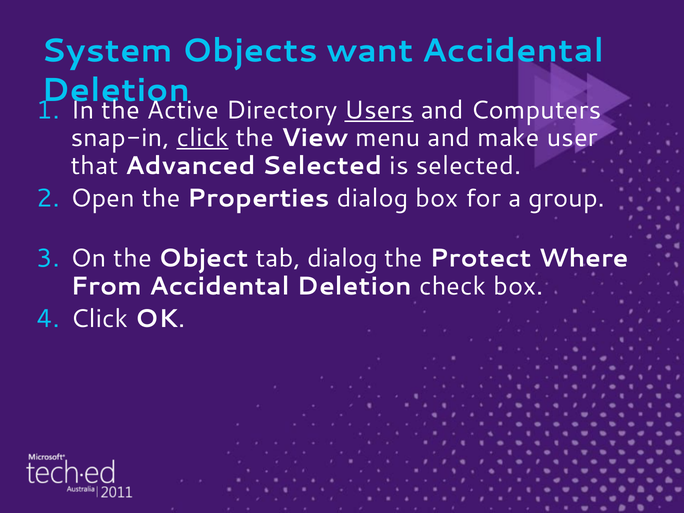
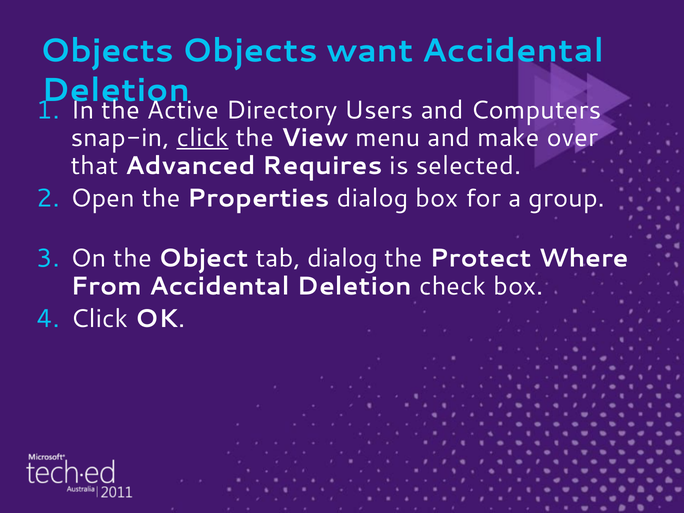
System at (107, 51): System -> Objects
Users underline: present -> none
user: user -> over
Advanced Selected: Selected -> Requires
